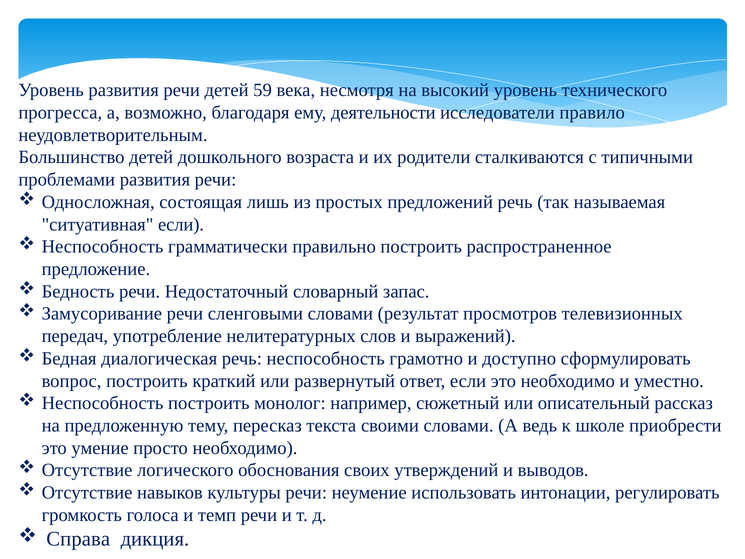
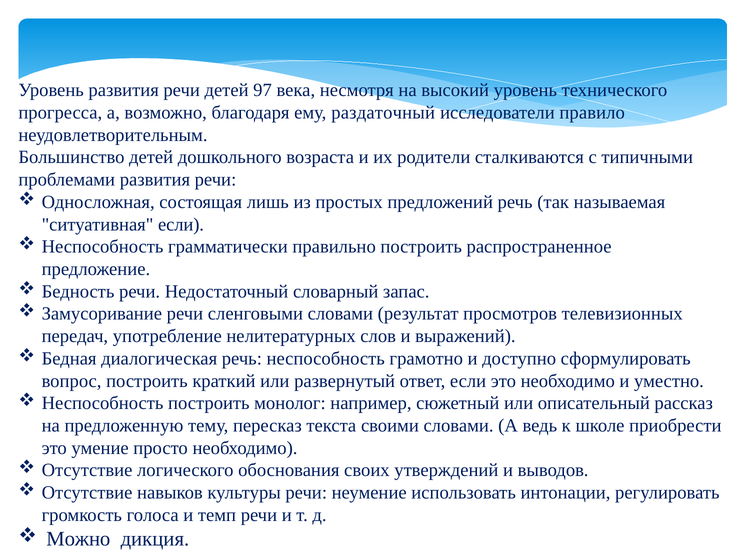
59: 59 -> 97
деятельности: деятельности -> раздаточный
Справа: Справа -> Можно
